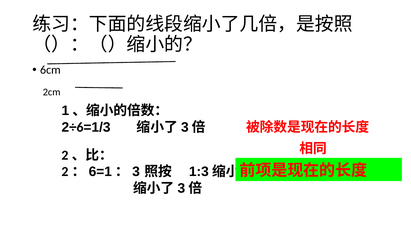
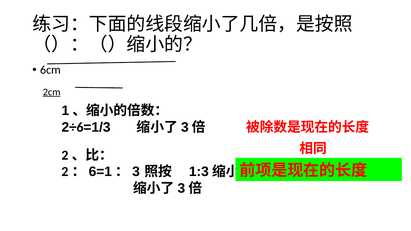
2cm underline: none -> present
